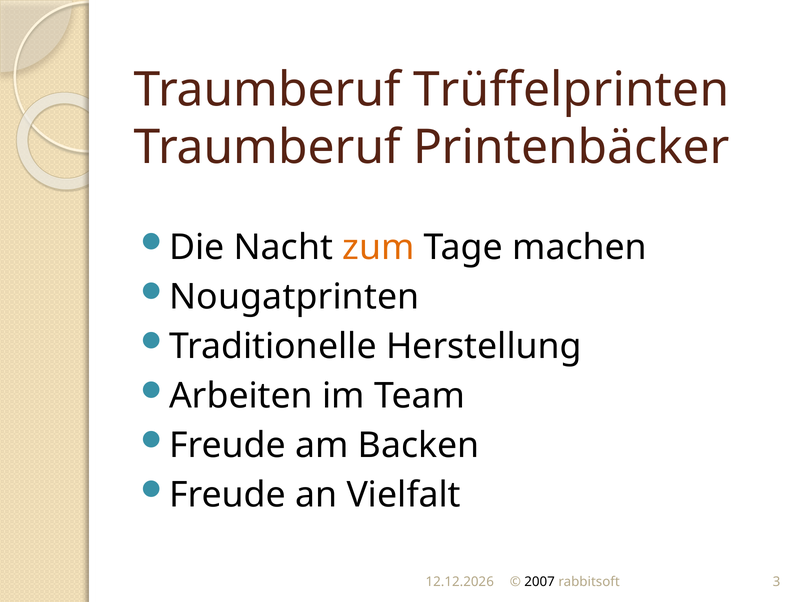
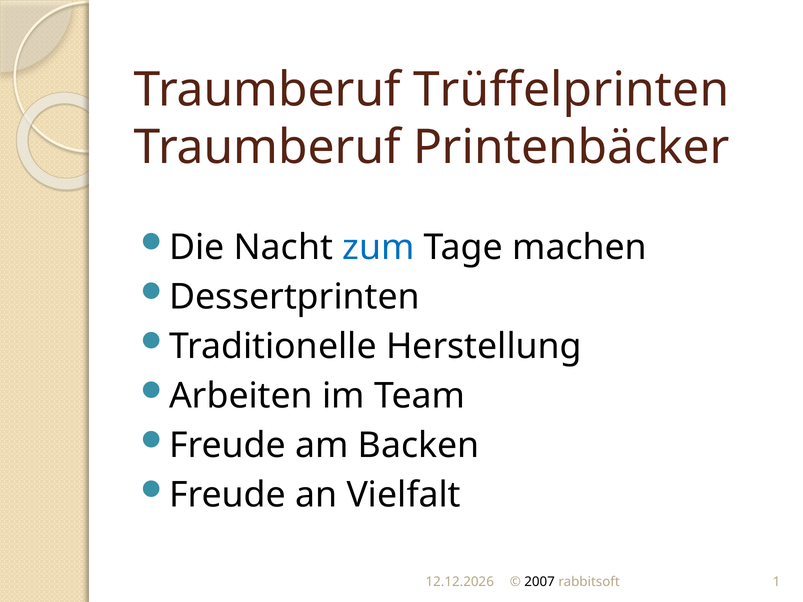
zum colour: orange -> blue
Nougatprinten: Nougatprinten -> Dessertprinten
3: 3 -> 1
